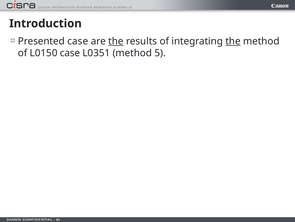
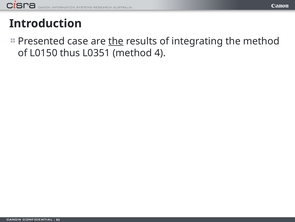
the at (233, 41) underline: present -> none
L0150 case: case -> thus
5: 5 -> 4
